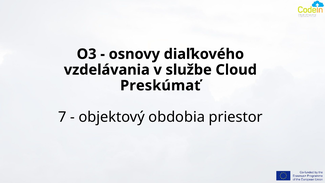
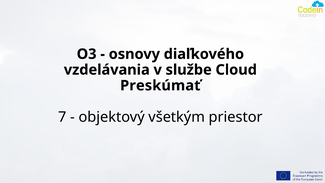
obdobia: obdobia -> všetkým
